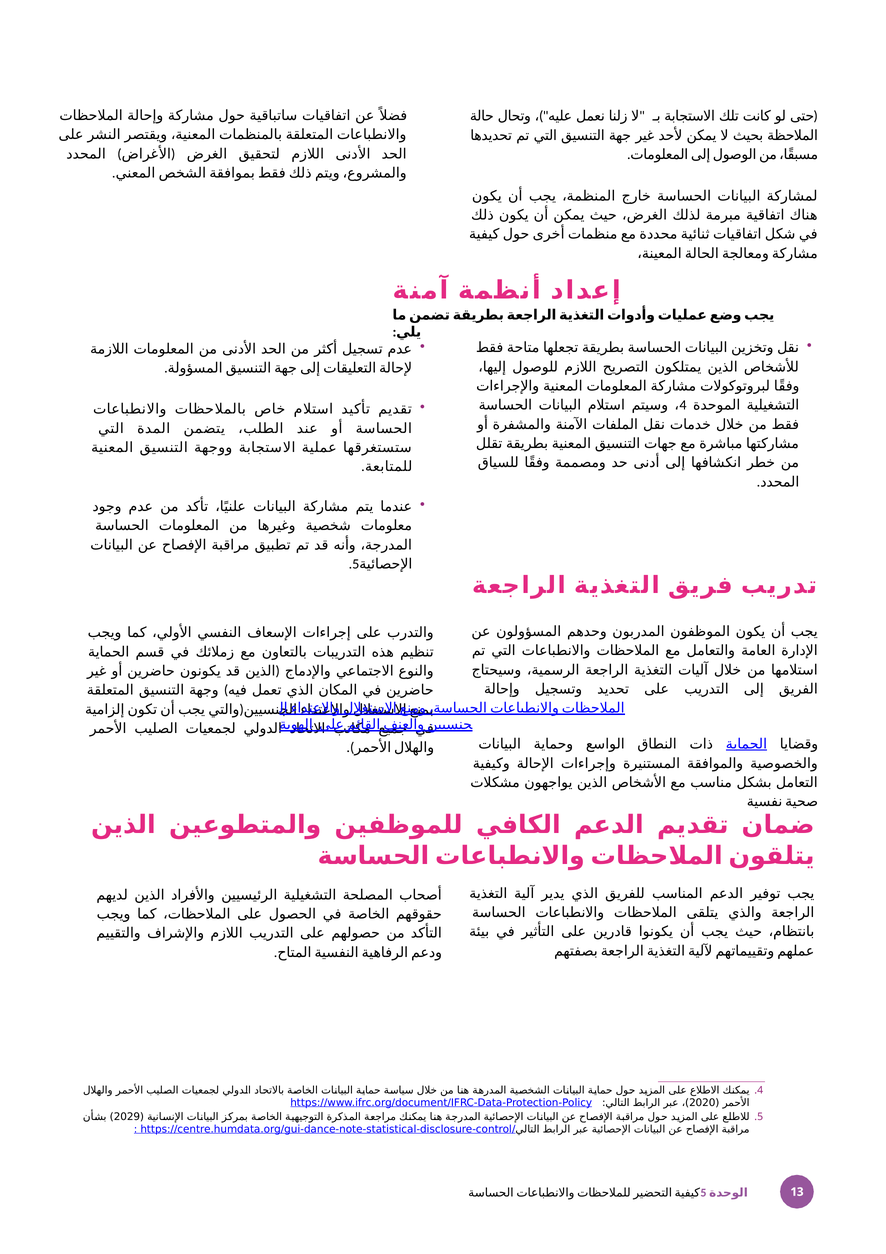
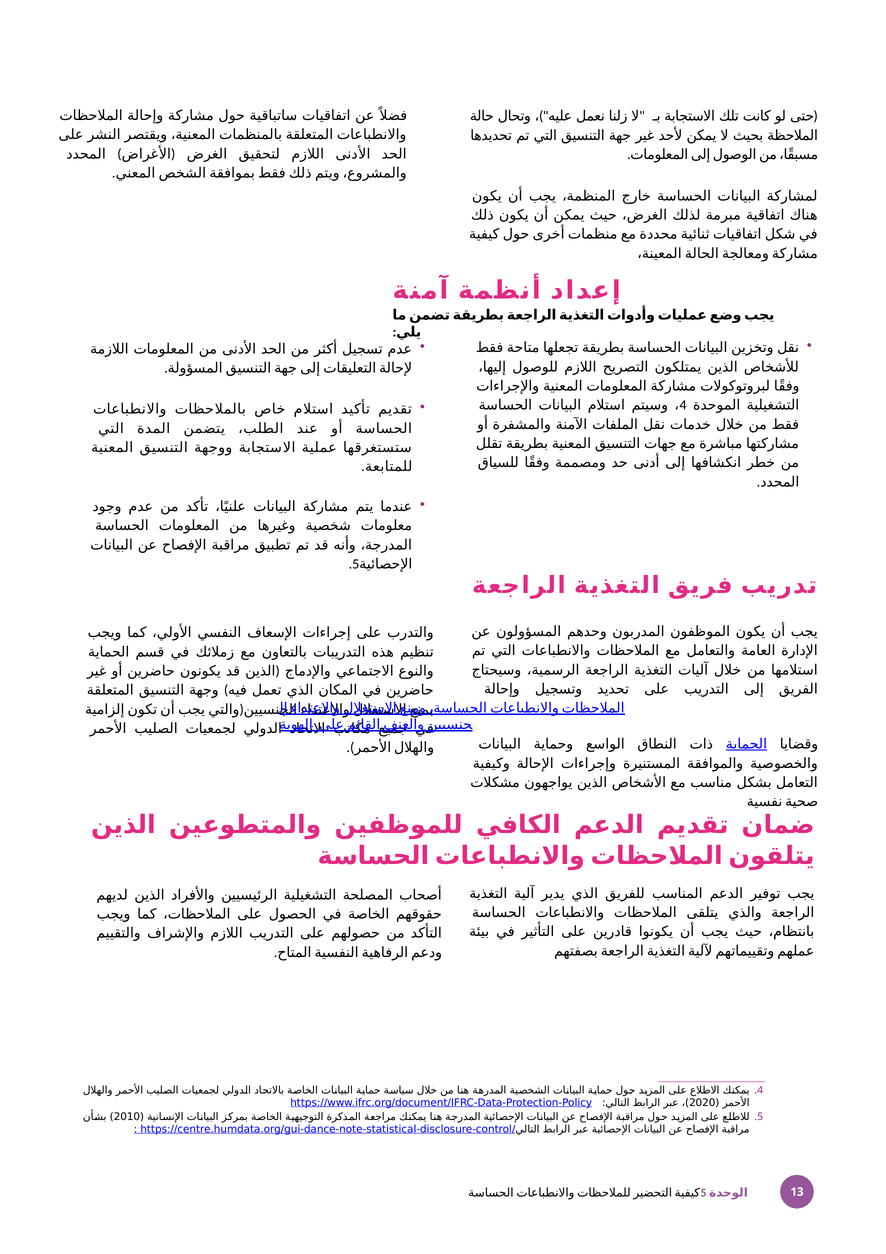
2029: 2029 -> 2010
